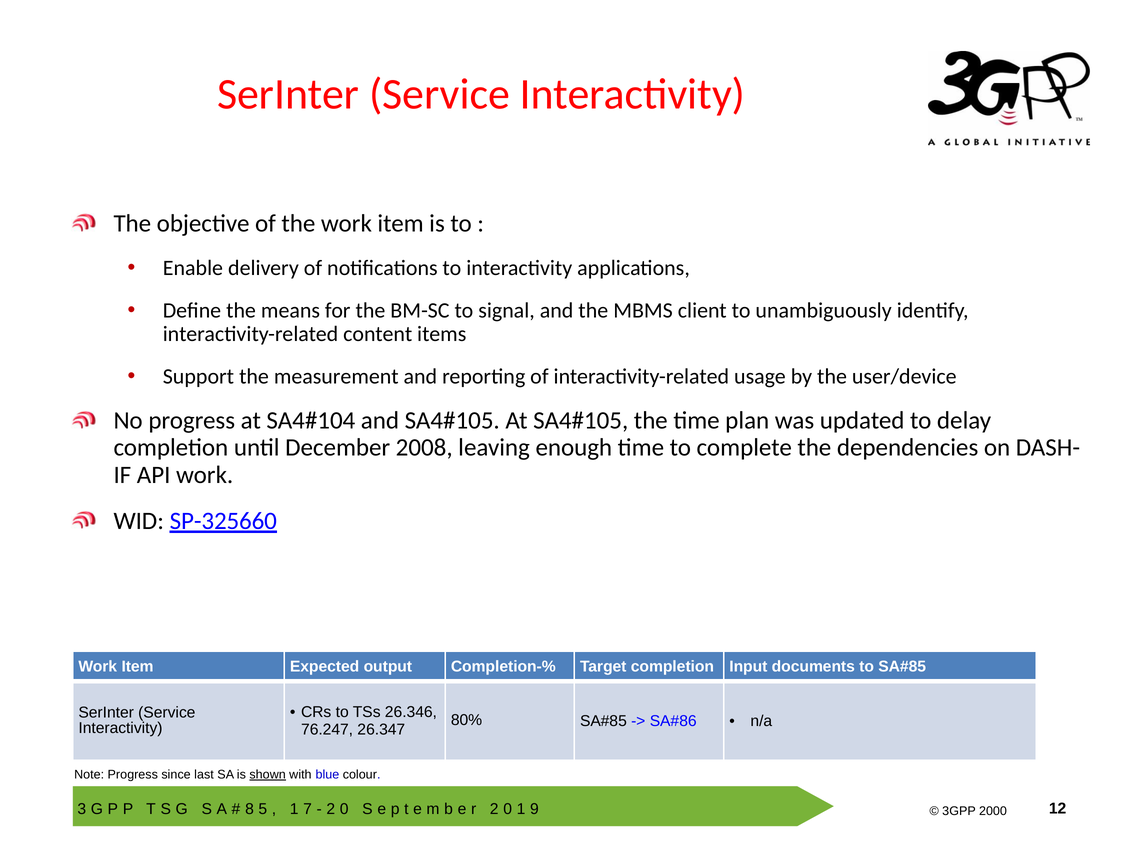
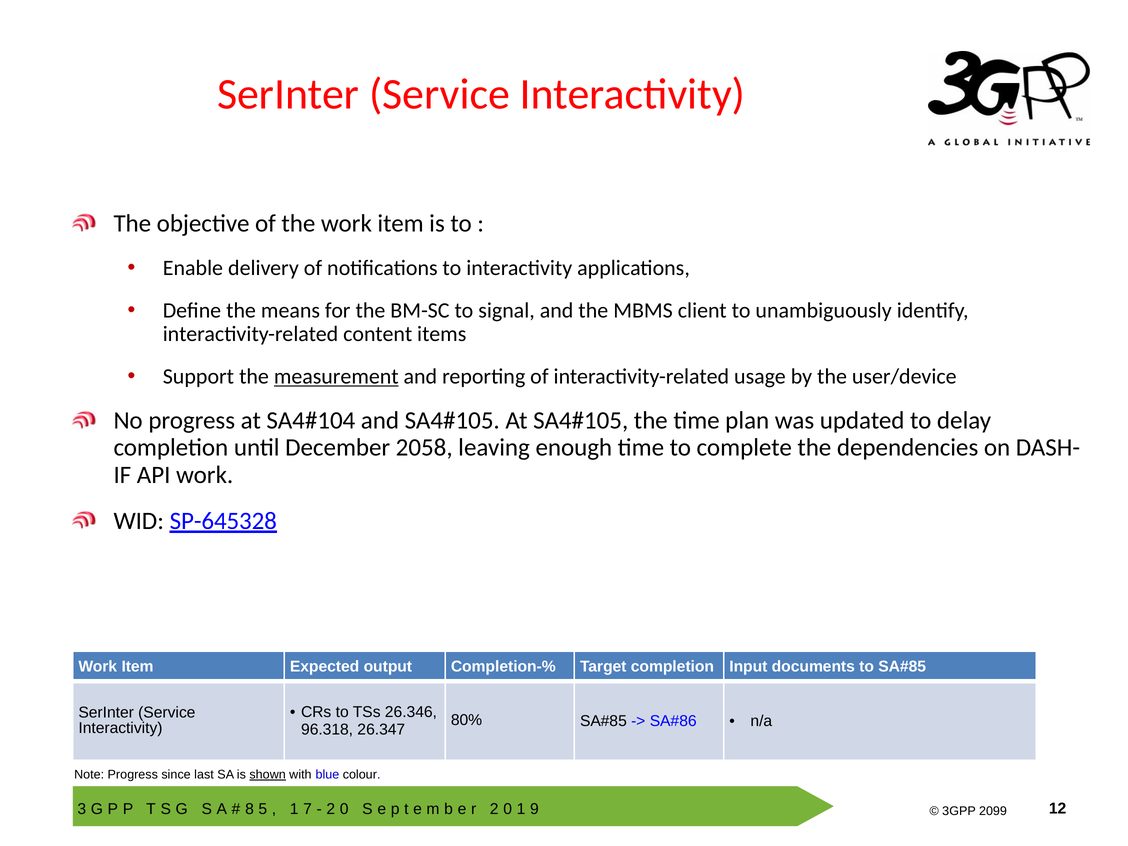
measurement underline: none -> present
2008: 2008 -> 2058
SP-325660: SP-325660 -> SP-645328
76.247: 76.247 -> 96.318
2000: 2000 -> 2099
